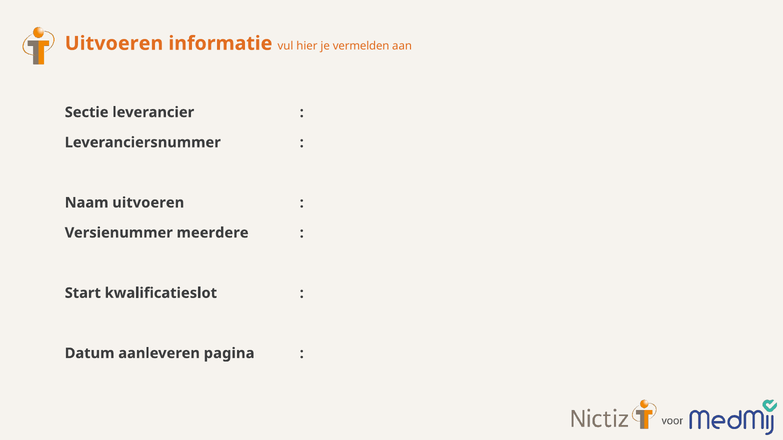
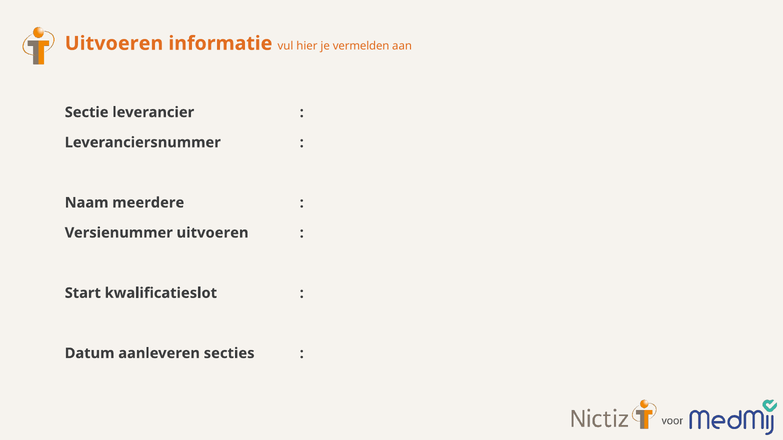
Naam uitvoeren: uitvoeren -> meerdere
Versienummer meerdere: meerdere -> uitvoeren
pagina: pagina -> secties
